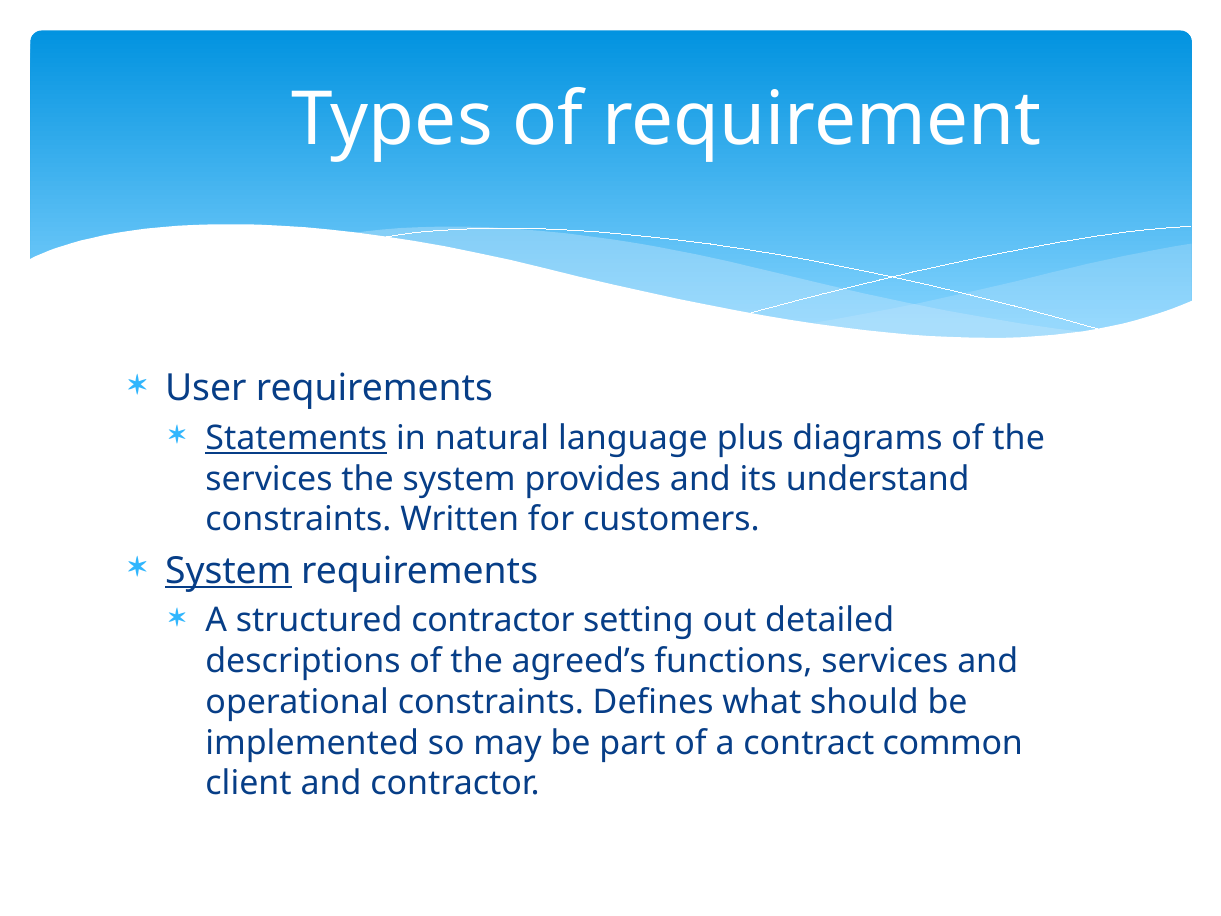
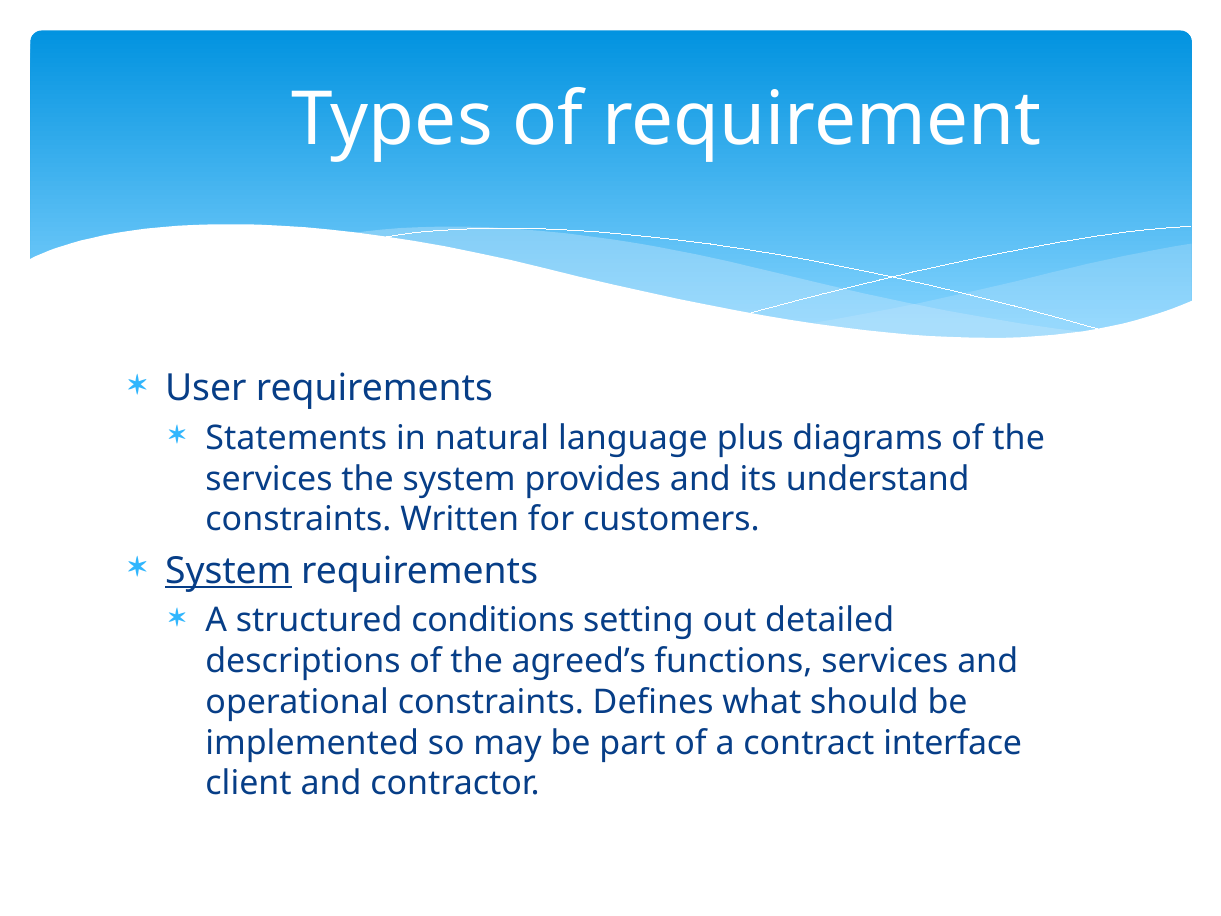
Statements underline: present -> none
structured contractor: contractor -> conditions
common: common -> interface
